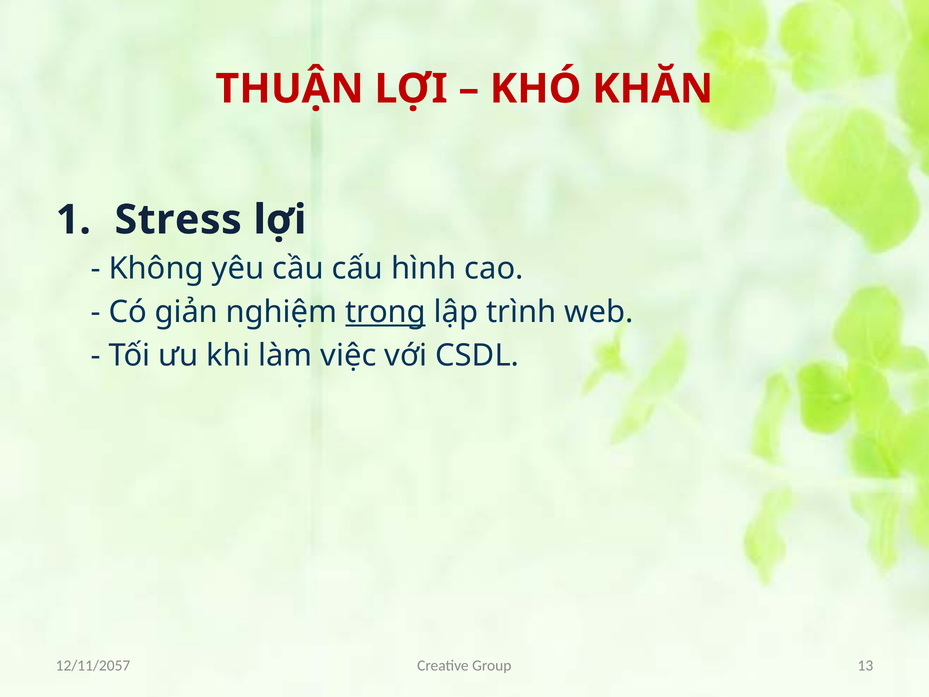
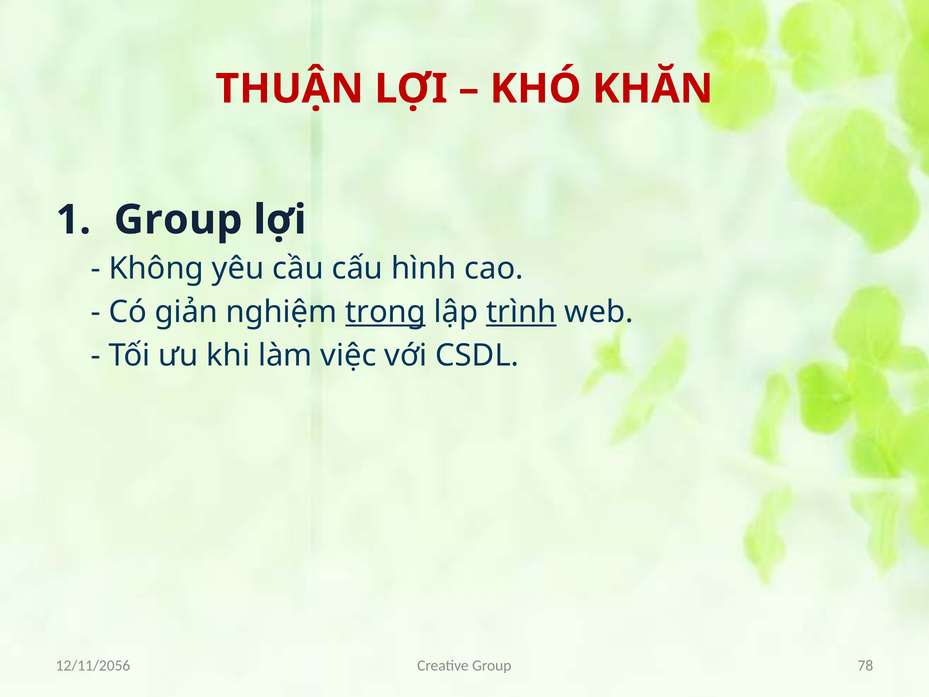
Stress at (178, 220): Stress -> Group
trình underline: none -> present
13: 13 -> 78
12/11/2057: 12/11/2057 -> 12/11/2056
